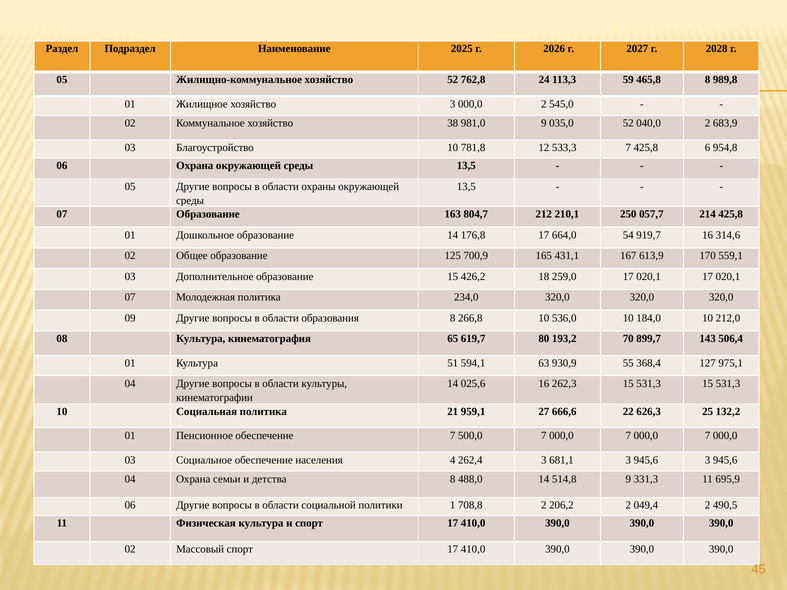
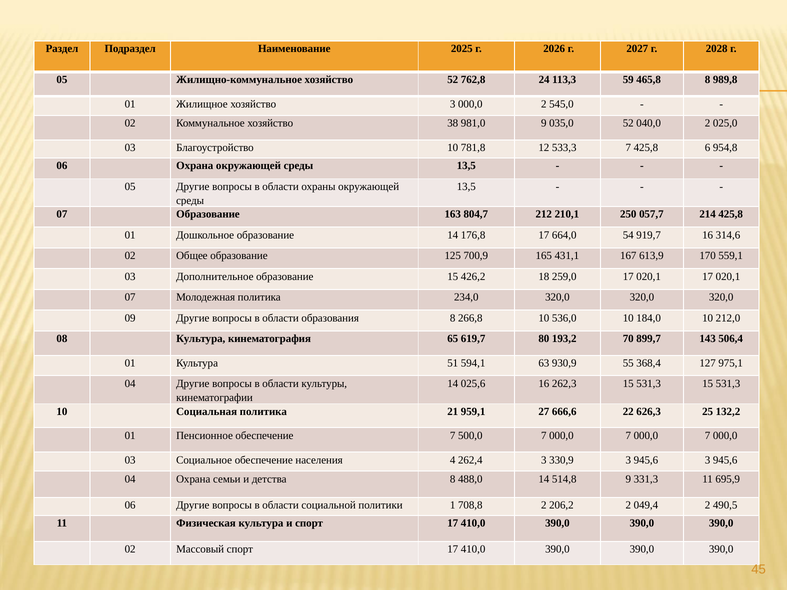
683,9: 683,9 -> 025,0
681,1: 681,1 -> 330,9
